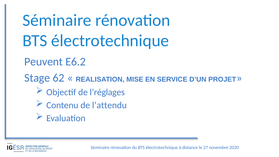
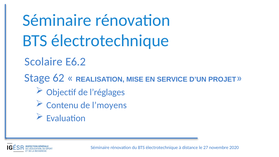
Peuvent: Peuvent -> Scolaire
l’attendu: l’attendu -> l’moyens
